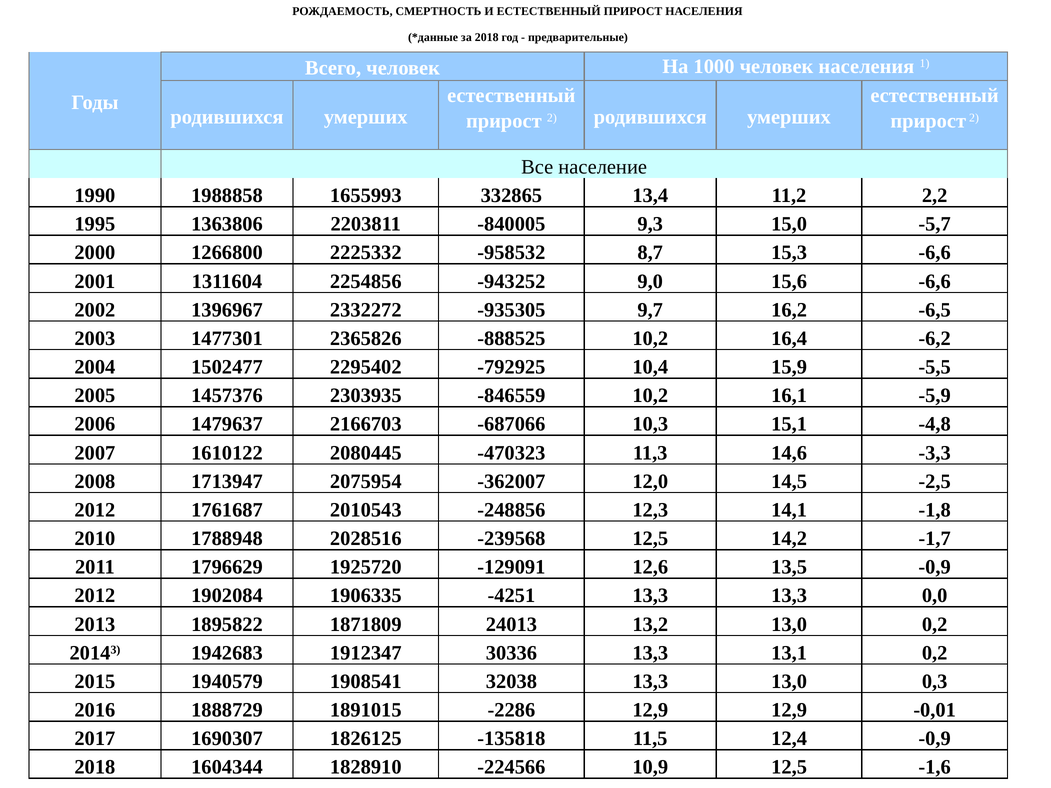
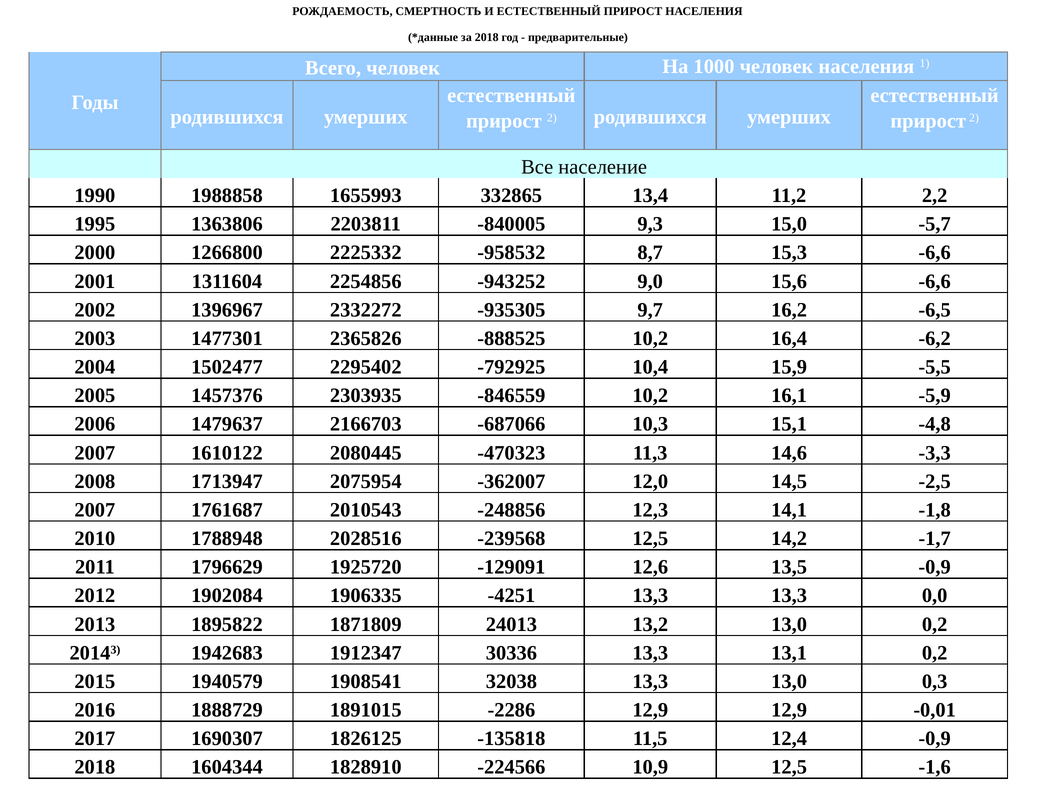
2012 at (95, 510): 2012 -> 2007
